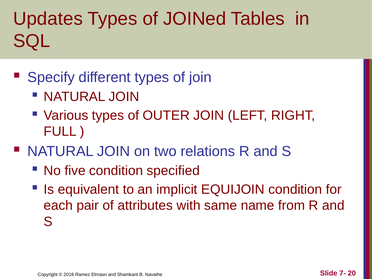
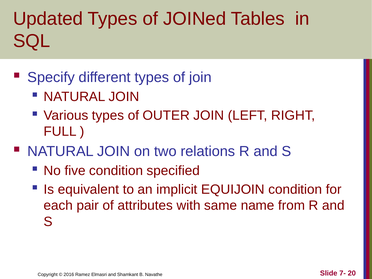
Updates: Updates -> Updated
